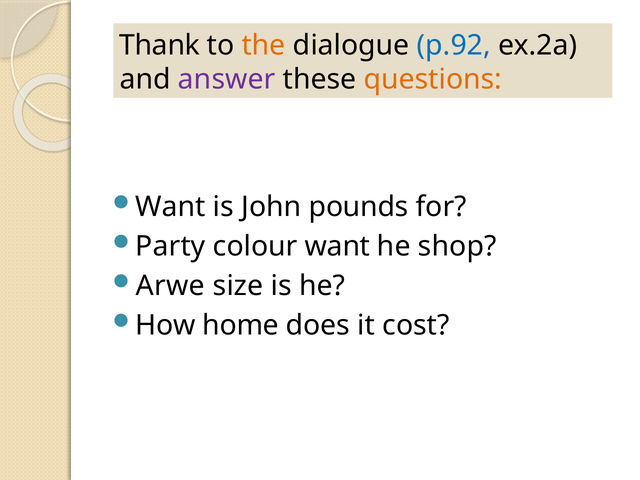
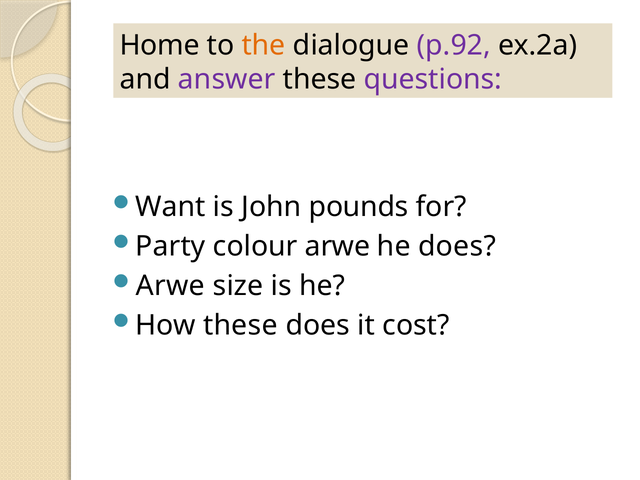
Thank: Thank -> Home
p.92 colour: blue -> purple
questions colour: orange -> purple
colour want: want -> arwe
he shop: shop -> does
How home: home -> these
